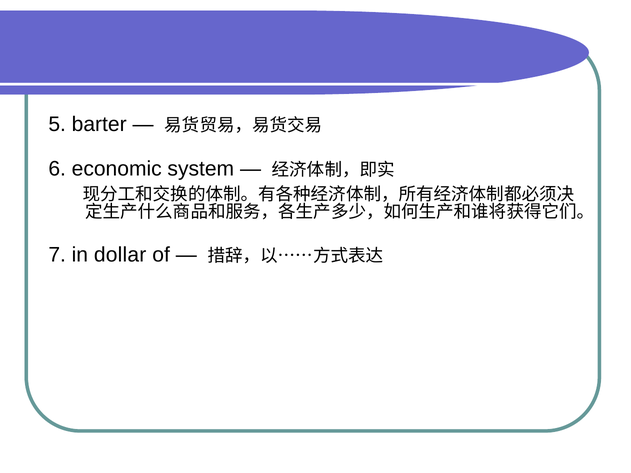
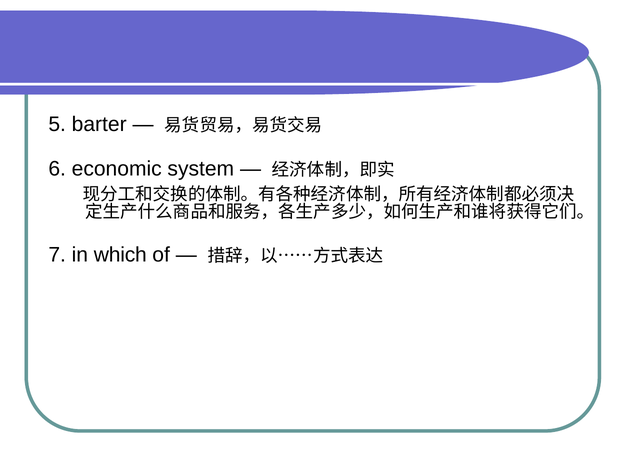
dollar: dollar -> which
